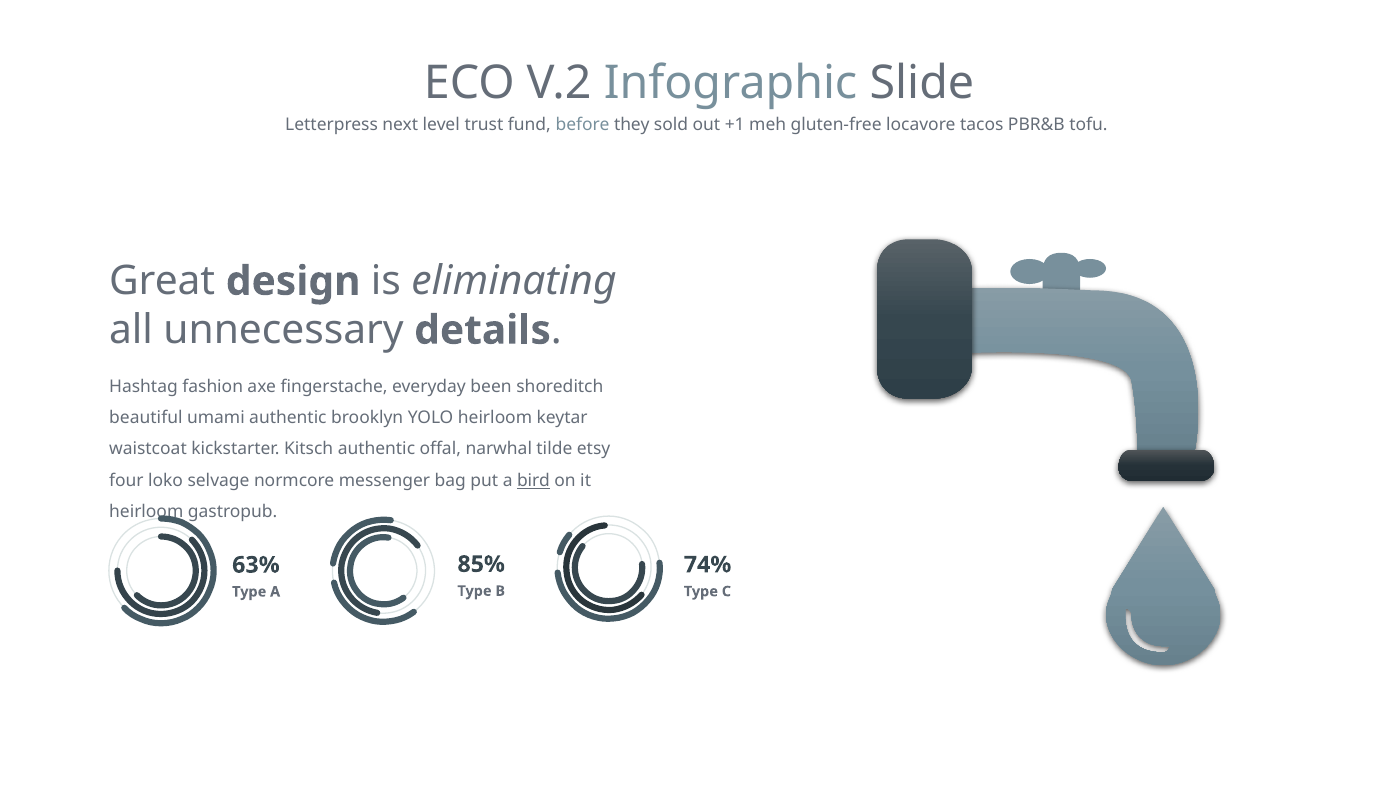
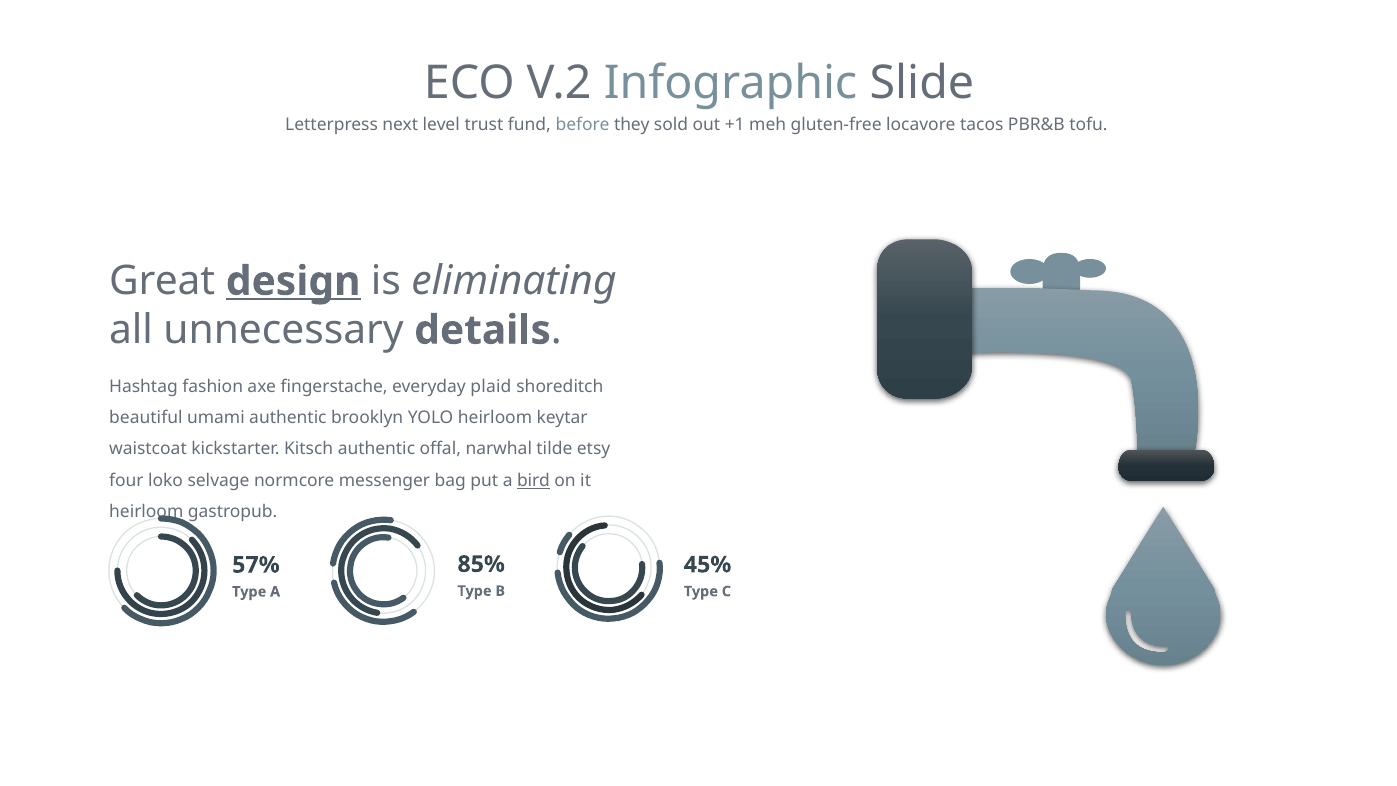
design underline: none -> present
been: been -> plaid
74%: 74% -> 45%
63%: 63% -> 57%
